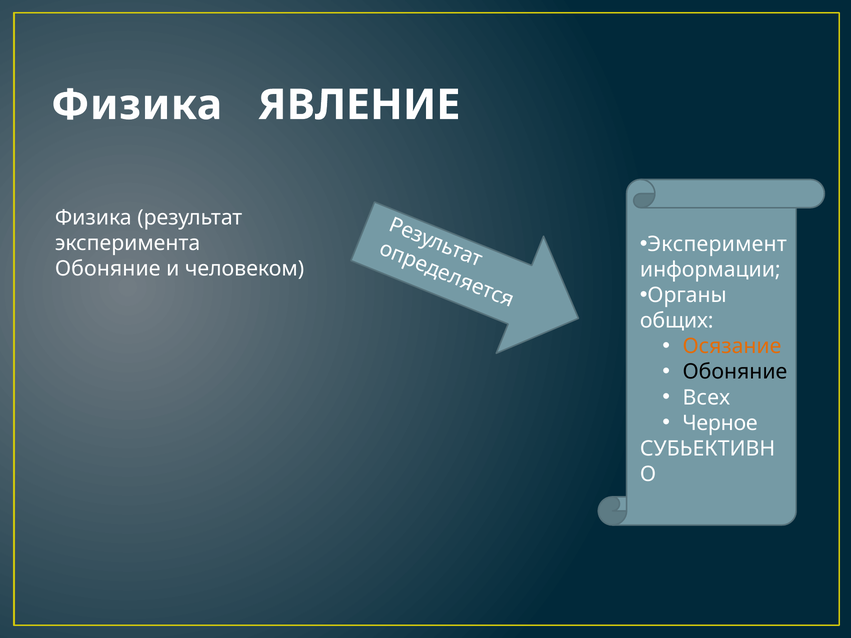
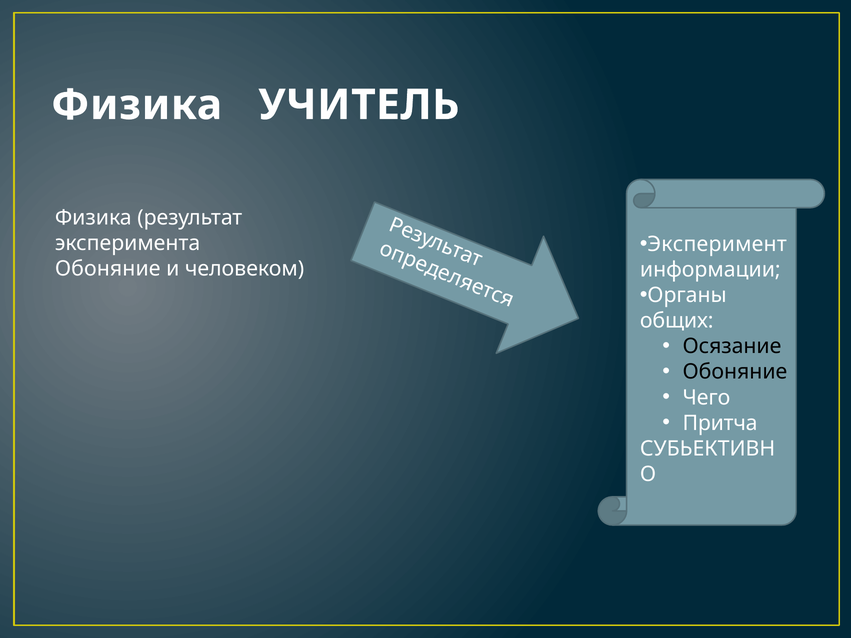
ЯВЛЕНИЕ: ЯВЛЕНИЕ -> УЧИТЕЛЬ
Осязание colour: orange -> black
Всех: Всех -> Чего
Черное: Черное -> Притча
